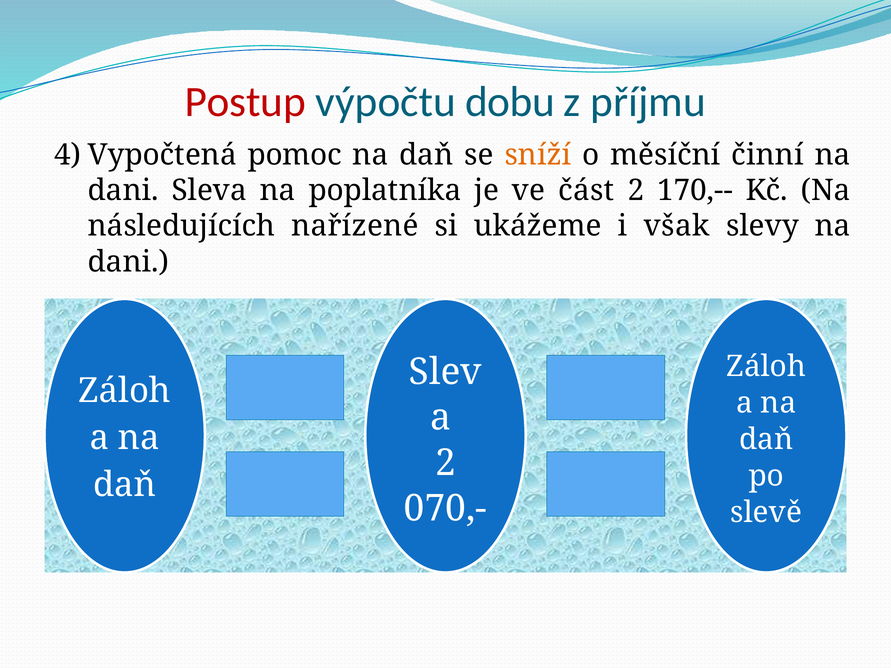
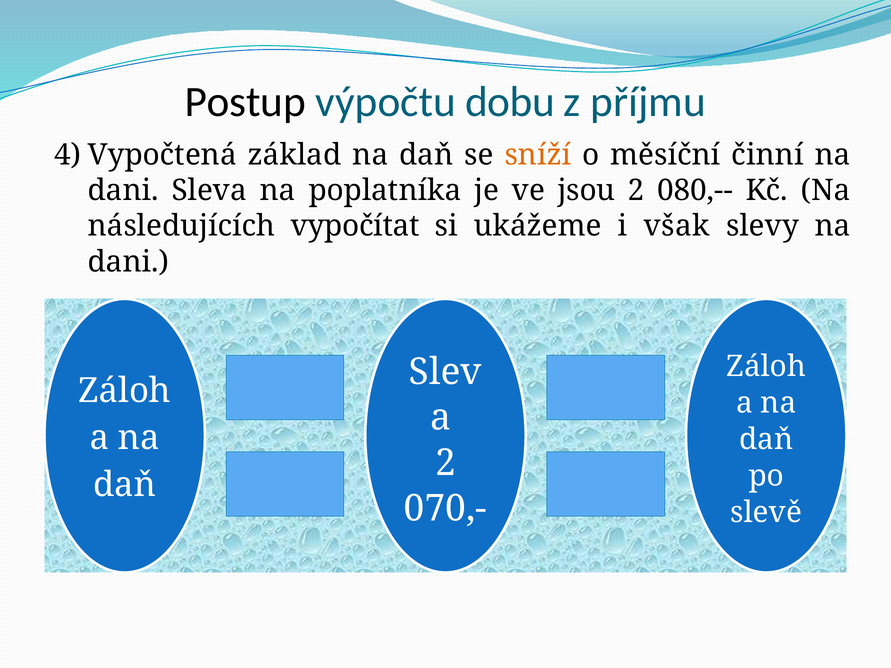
Postup colour: red -> black
pomoc: pomoc -> základ
část: část -> jsou
170,--: 170,-- -> 080,--
nařízené: nařízené -> vypočítat
